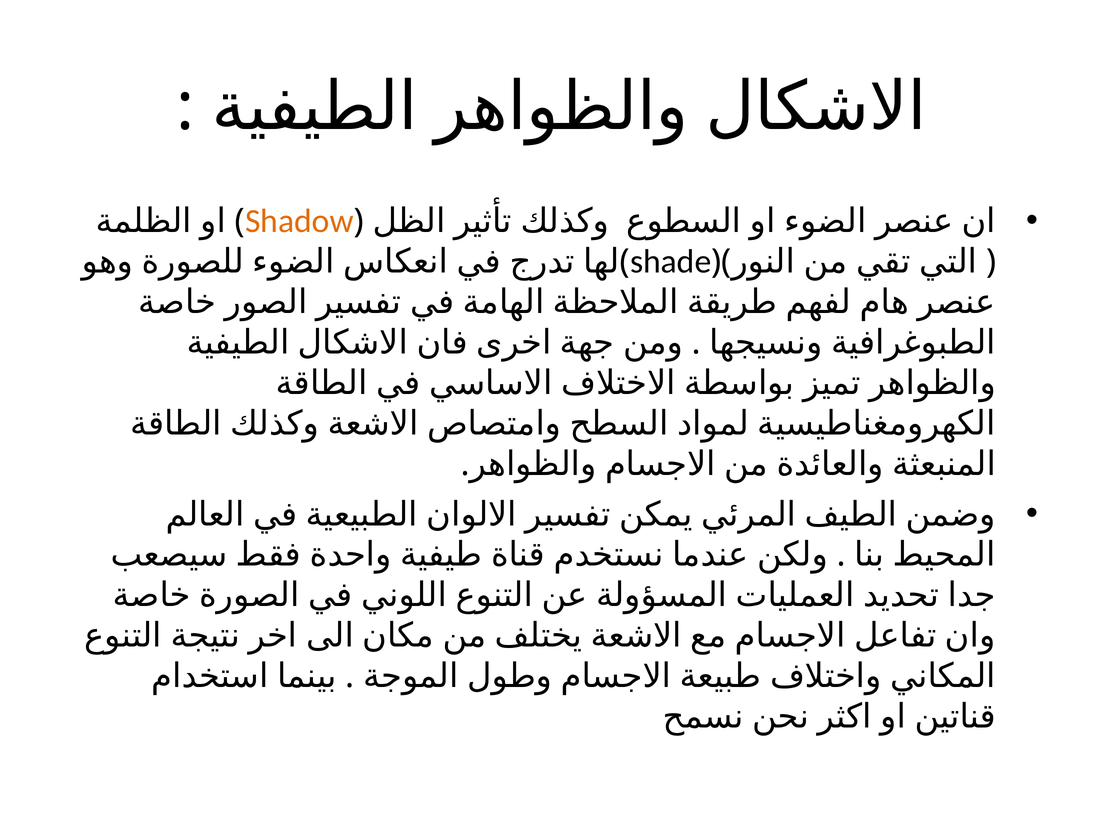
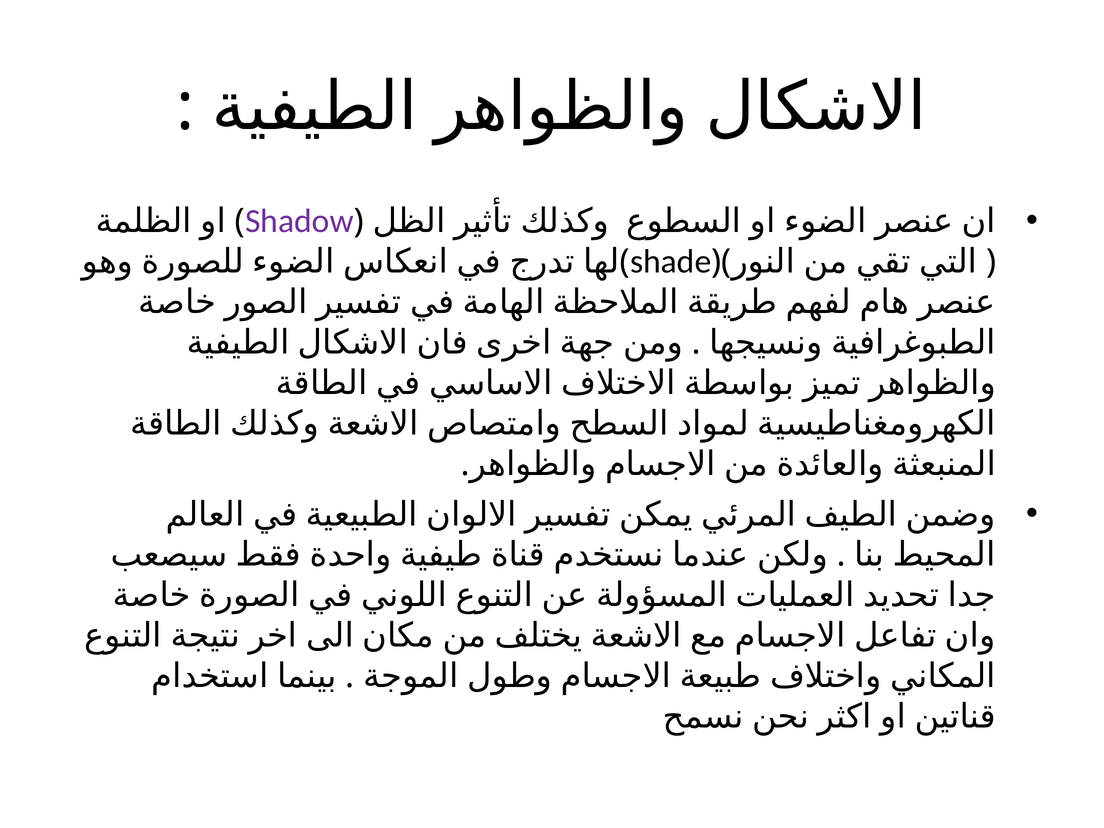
Shadow colour: orange -> purple
